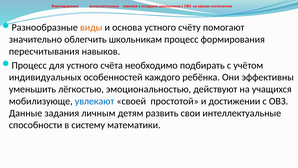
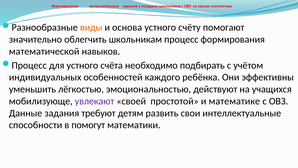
пересчитывания: пересчитывания -> математической
увлекают colour: blue -> purple
достижении: достижении -> математике
личным: личным -> требуют
систему: систему -> помогут
